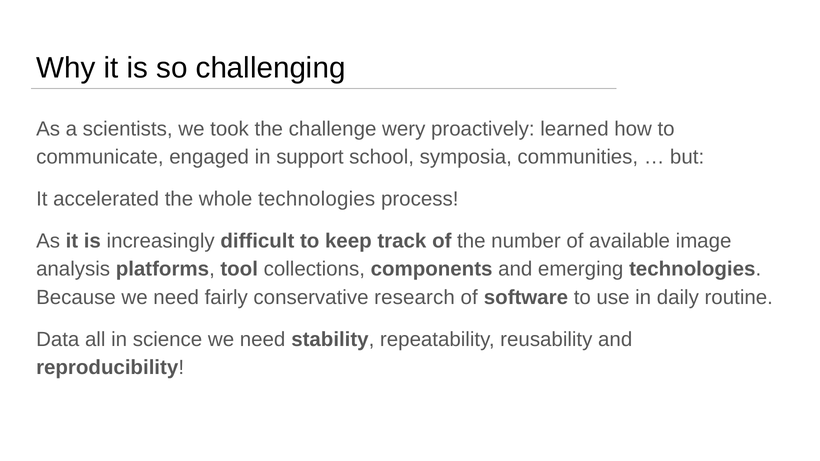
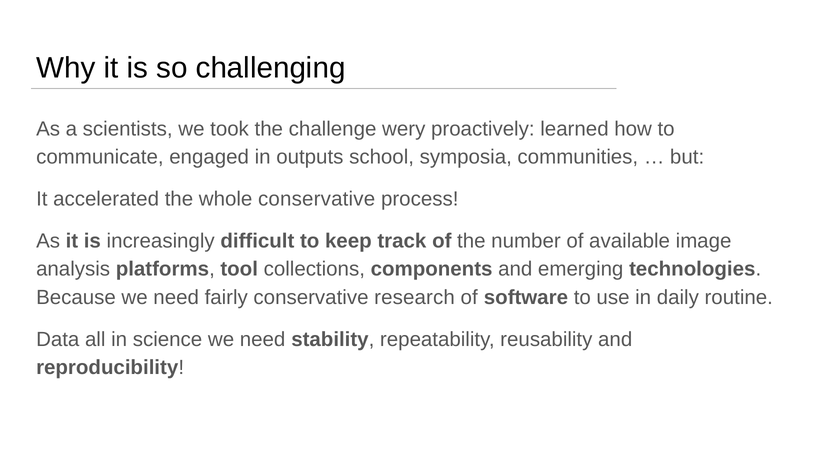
support: support -> outputs
whole technologies: technologies -> conservative
